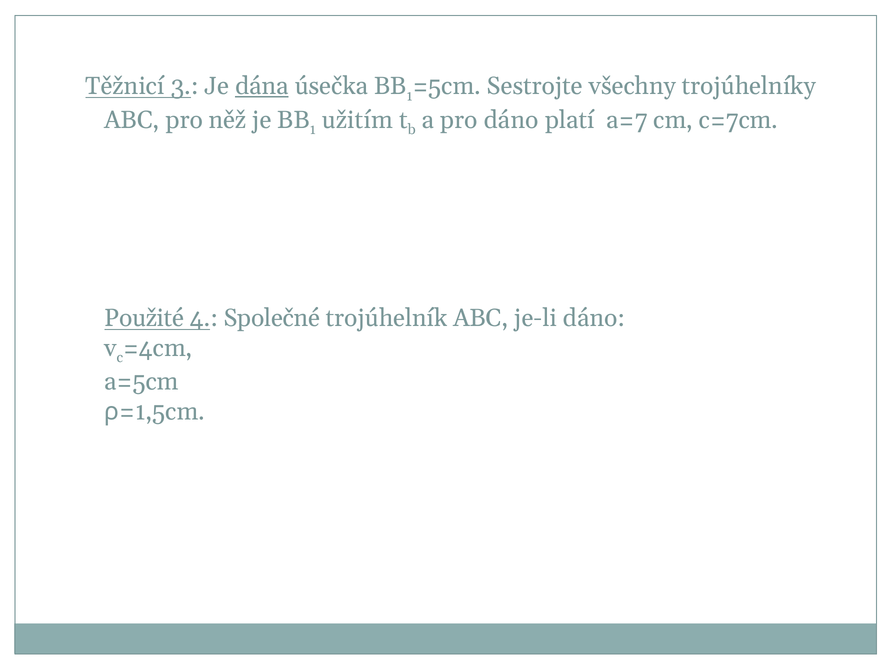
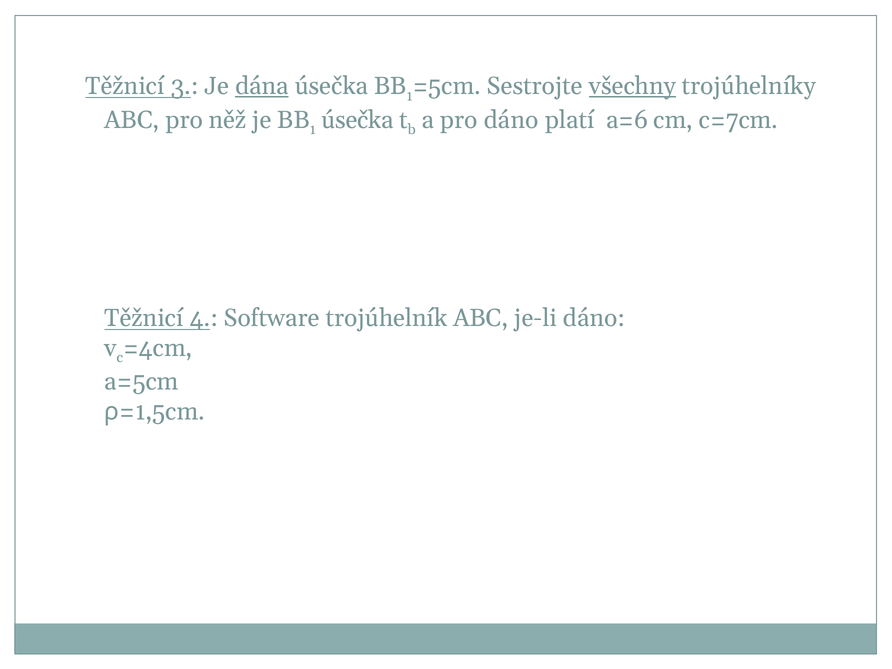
všechny underline: none -> present
užitím at (357, 120): užitím -> úsečka
a=7: a=7 -> a=6
Použité at (144, 318): Použité -> Těžnicí
Společné: Společné -> Software
